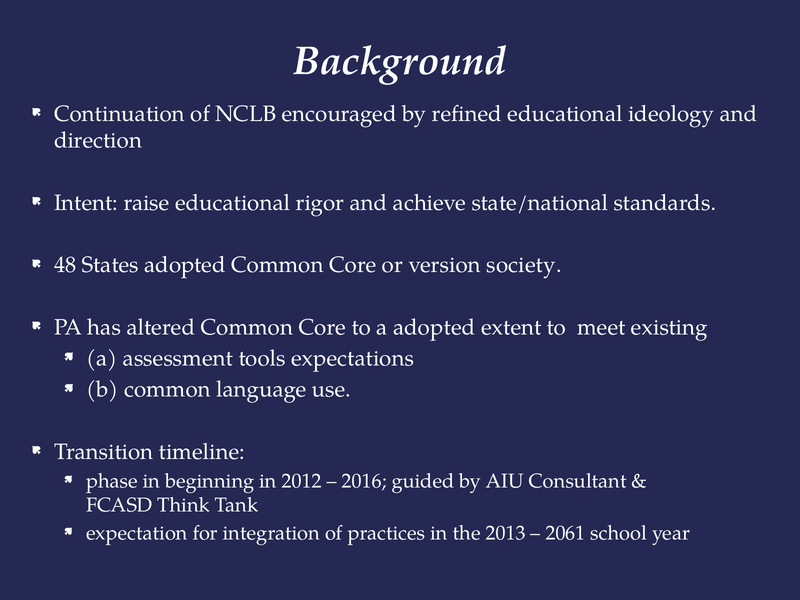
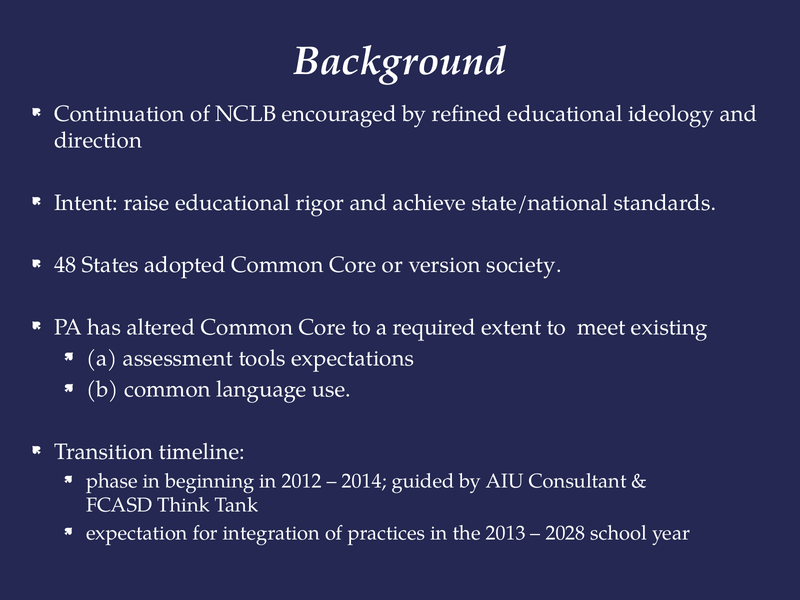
a adopted: adopted -> required
2016: 2016 -> 2014
2061: 2061 -> 2028
